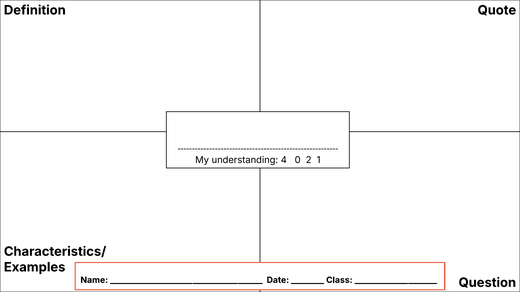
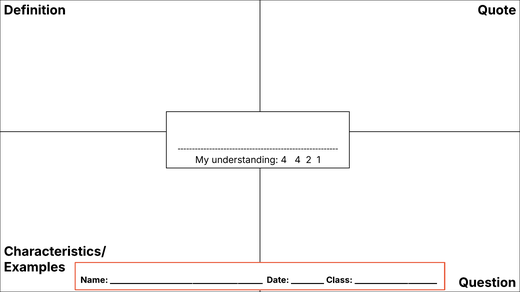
4 0: 0 -> 4
